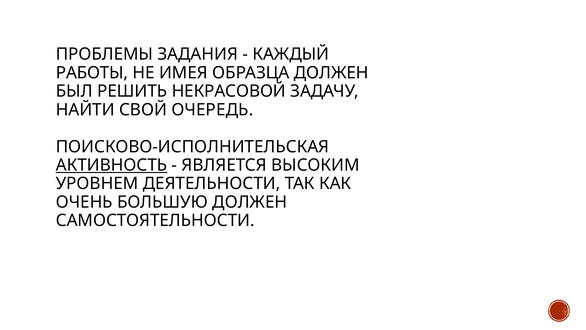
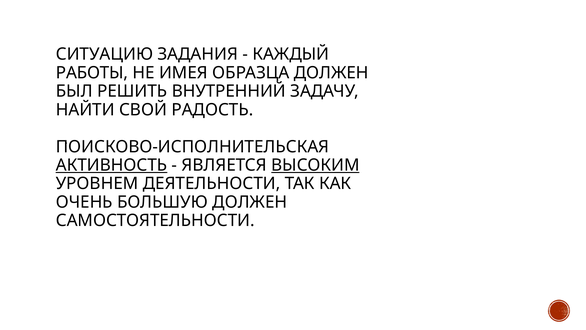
ПРОБЛЕМЫ: ПРОБЛЕМЫ -> СИТУАЦИЮ
НЕКРАСОВОЙ: НЕКРАСОВОЙ -> ВНУТРЕННИЙ
ОЧЕРЕДЬ: ОЧЕРЕДЬ -> РАДОСТЬ
ВЫСОКИМ underline: none -> present
